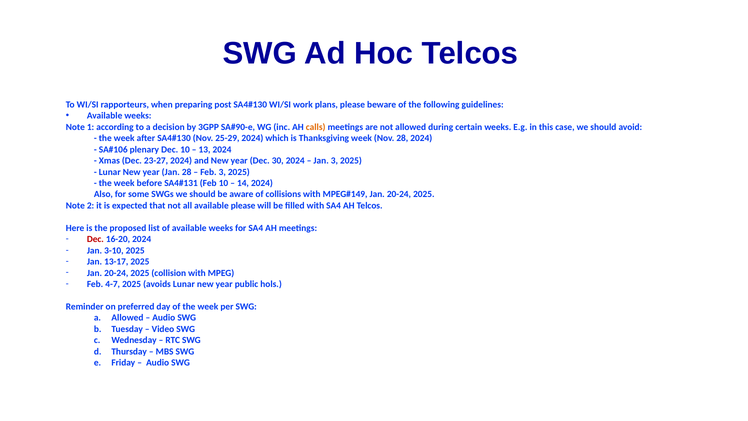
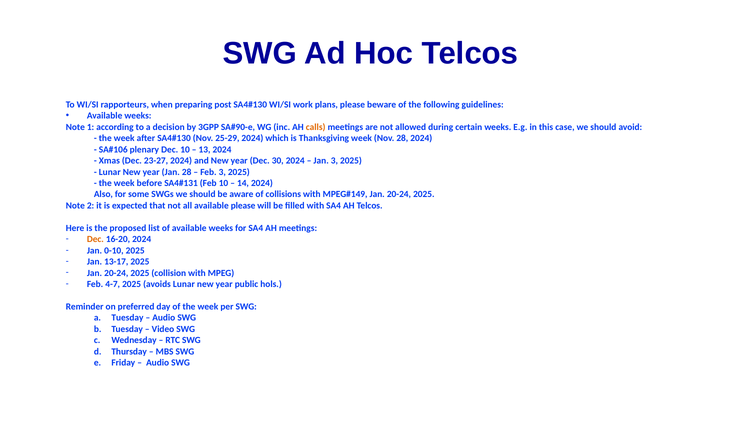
Dec at (95, 239) colour: red -> orange
3-10: 3-10 -> 0-10
a Allowed: Allowed -> Tuesday
